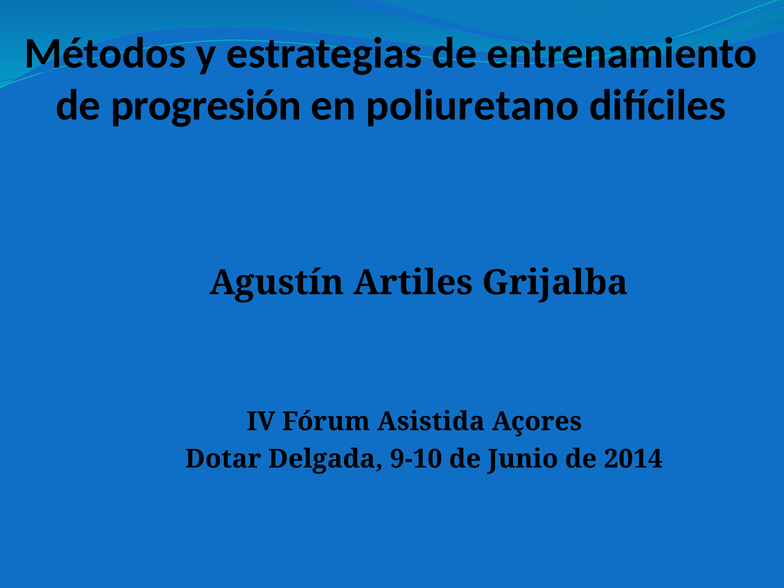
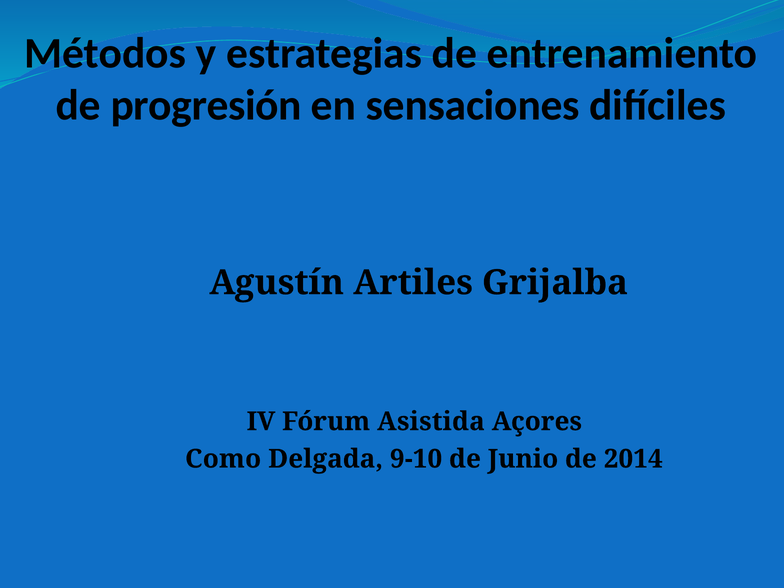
poliuretano: poliuretano -> sensaciones
Dotar: Dotar -> Como
